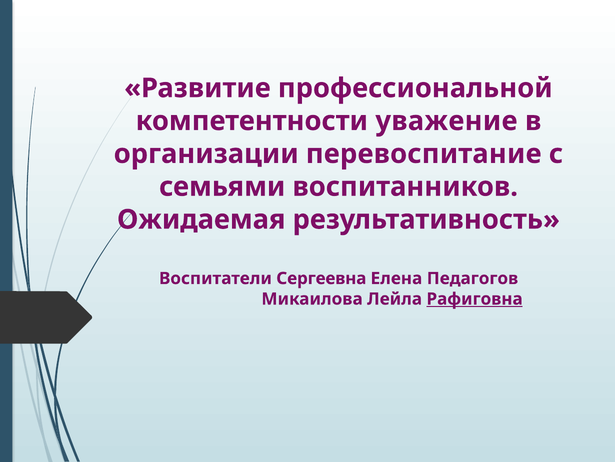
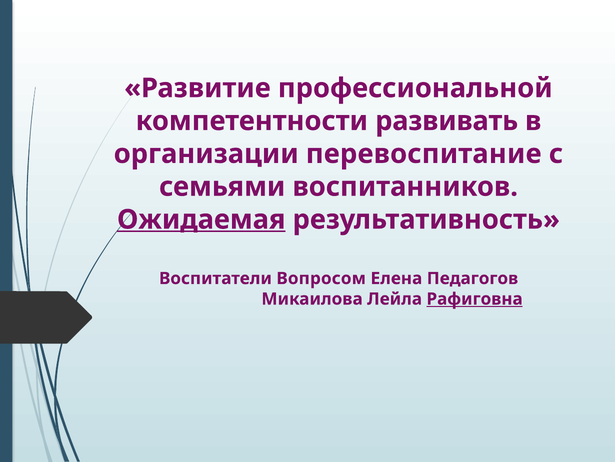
уважение: уважение -> развивать
Ожидаемая underline: none -> present
Сергеевна: Сергеевна -> Вопросом
